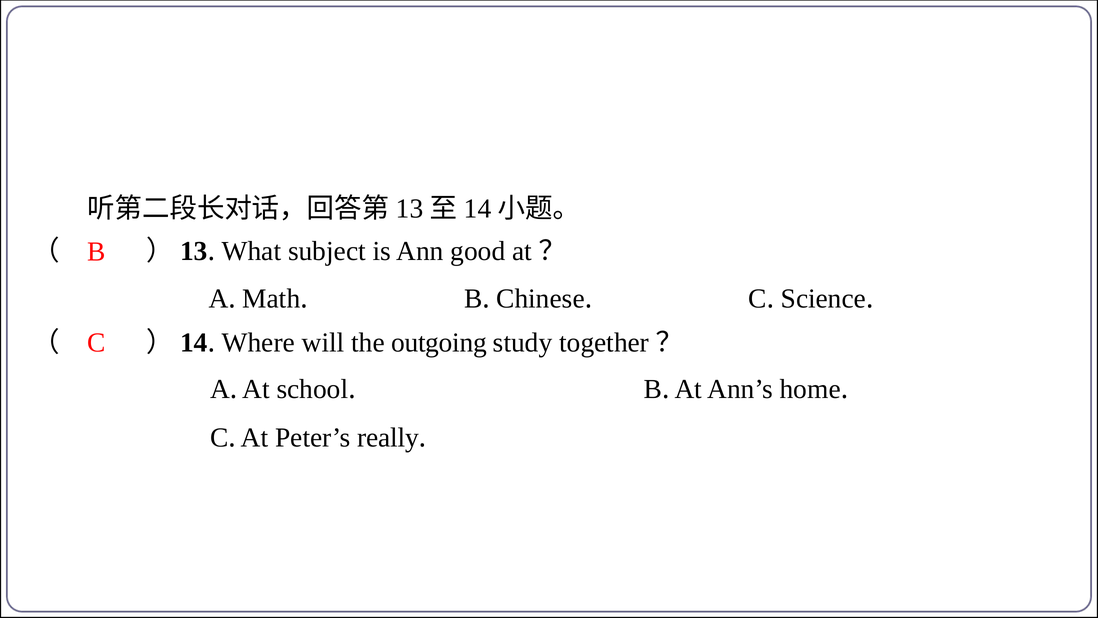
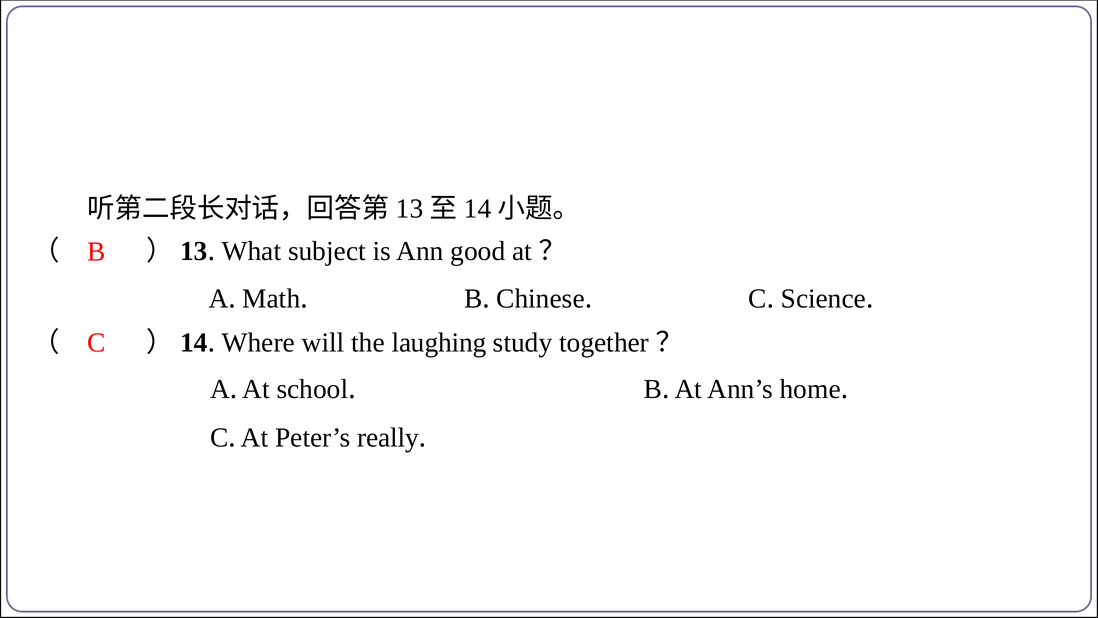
outgoing: outgoing -> laughing
